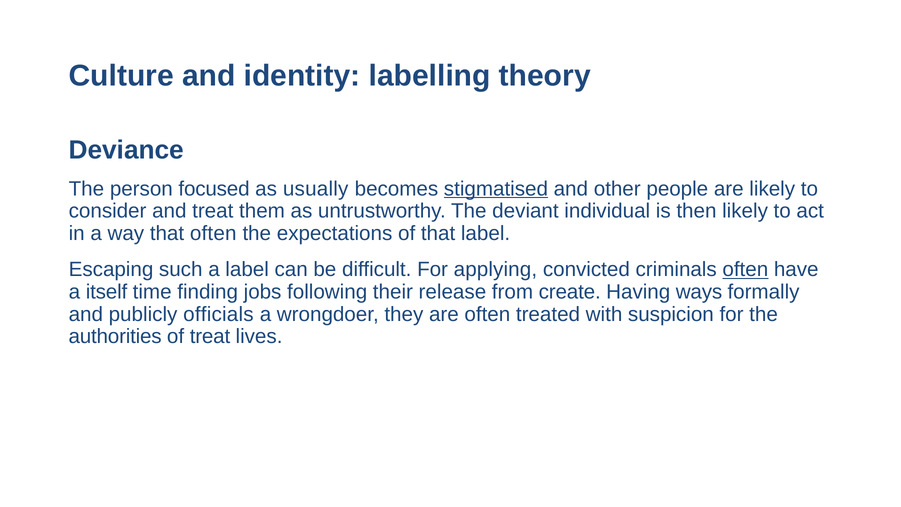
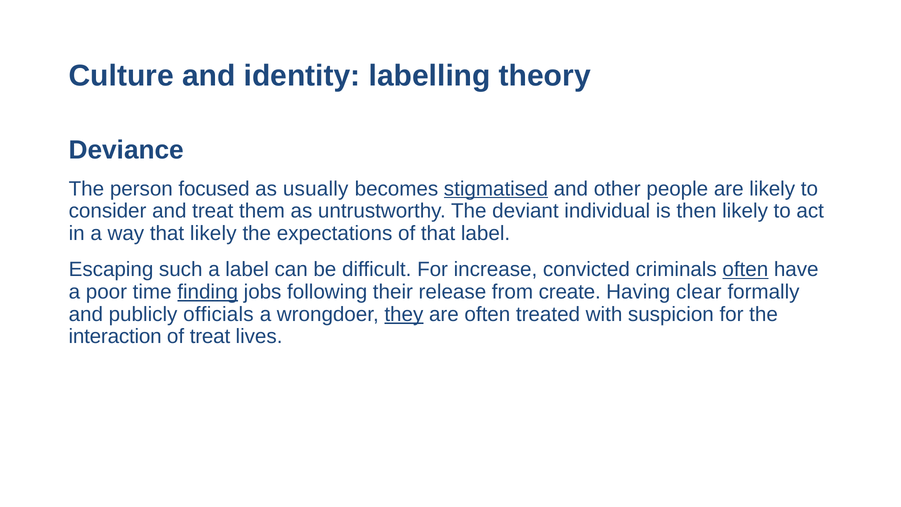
that often: often -> likely
applying: applying -> increase
itself: itself -> poor
finding underline: none -> present
ways: ways -> clear
they underline: none -> present
authorities: authorities -> interaction
